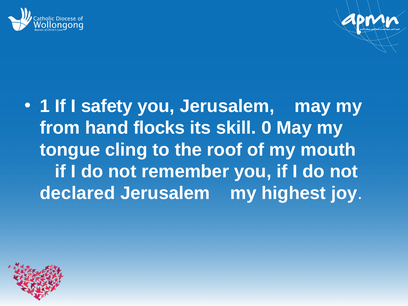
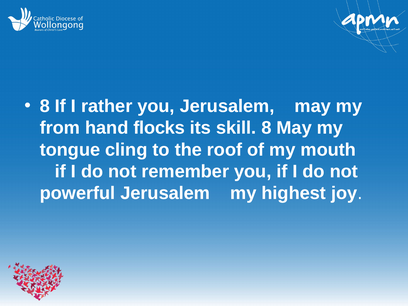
1 at (45, 106): 1 -> 8
safety: safety -> rather
skill 0: 0 -> 8
declared: declared -> powerful
